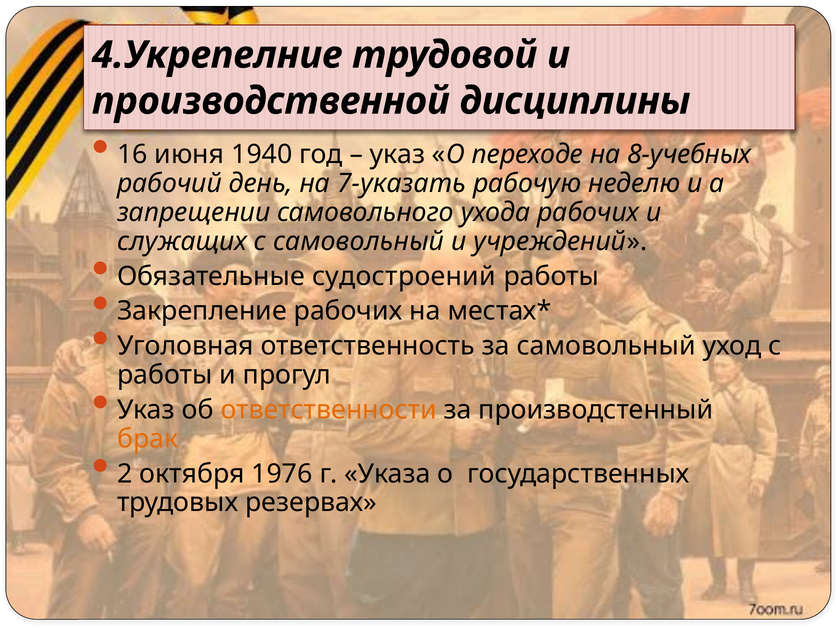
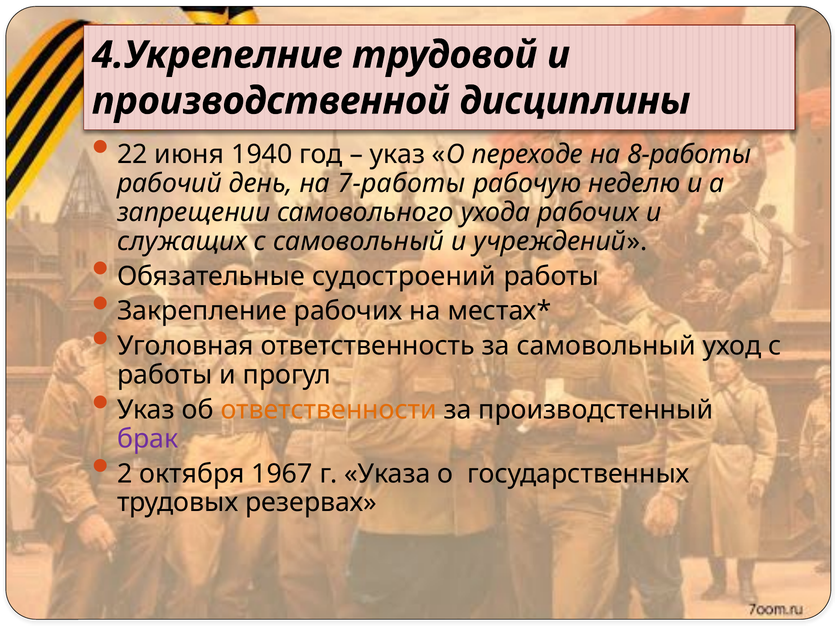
16: 16 -> 22
8-учебных: 8-учебных -> 8-работы
7-указать: 7-указать -> 7-работы
брак colour: orange -> purple
1976: 1976 -> 1967
